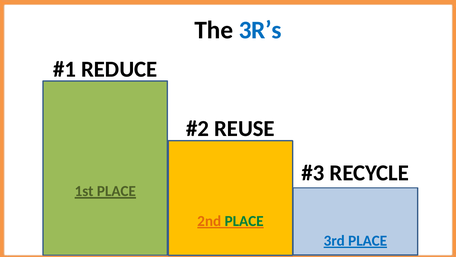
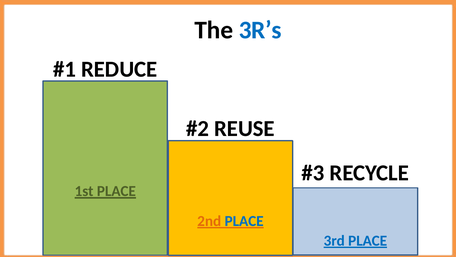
PLACE at (244, 221) colour: green -> blue
